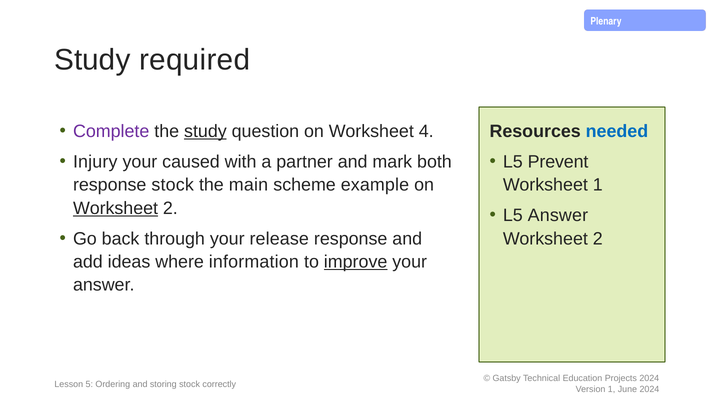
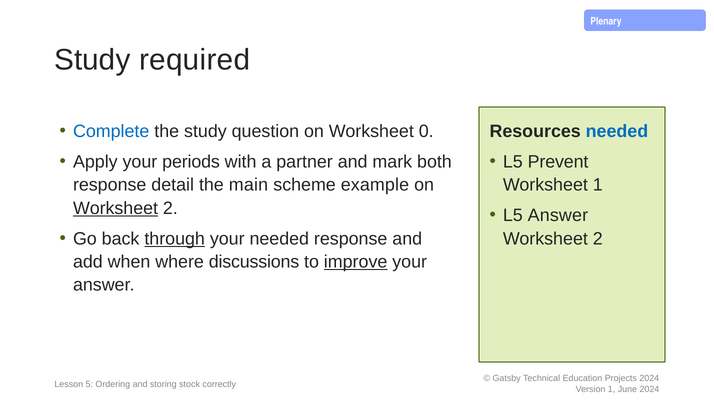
Complete colour: purple -> blue
study at (205, 131) underline: present -> none
4: 4 -> 0
Injury: Injury -> Apply
caused: caused -> periods
response stock: stock -> detail
through underline: none -> present
your release: release -> needed
ideas: ideas -> when
information: information -> discussions
